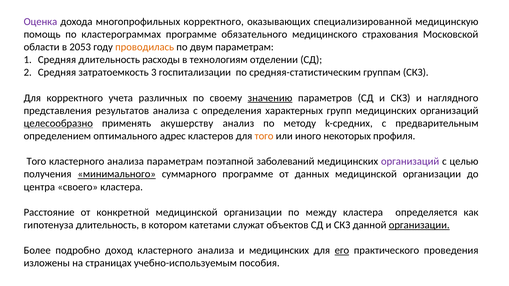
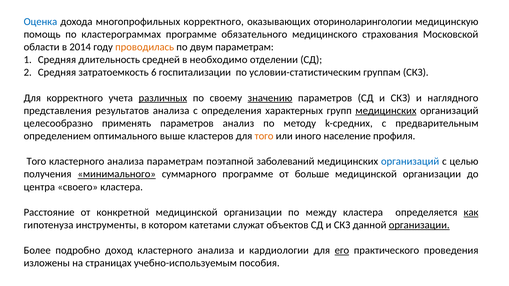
Оценка colour: purple -> blue
специализированной: специализированной -> оториноларингологии
2053: 2053 -> 2014
расходы: расходы -> средней
технологиям: технологиям -> необходимо
3: 3 -> 6
средняя-статистическим: средняя-статистическим -> условии-статистическим
различных underline: none -> present
медицинских at (386, 111) underline: none -> present
целесообразно underline: present -> none
применять акушерству: акушерству -> параметров
адрес: адрес -> выше
некоторых: некоторых -> население
организаций at (410, 162) colour: purple -> blue
данных: данных -> больше
как underline: none -> present
гипотенуза длительность: длительность -> инструменты
и медицинских: медицинских -> кардиологии
